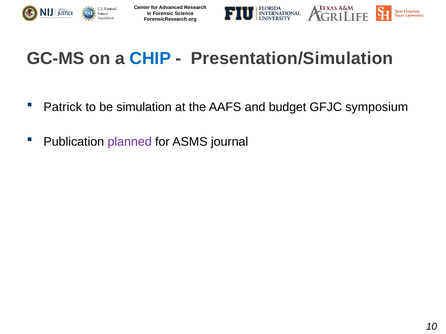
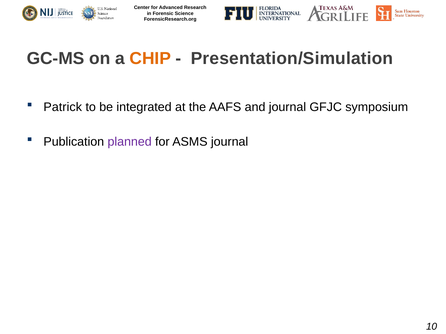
CHIP colour: blue -> orange
simulation: simulation -> integrated
and budget: budget -> journal
